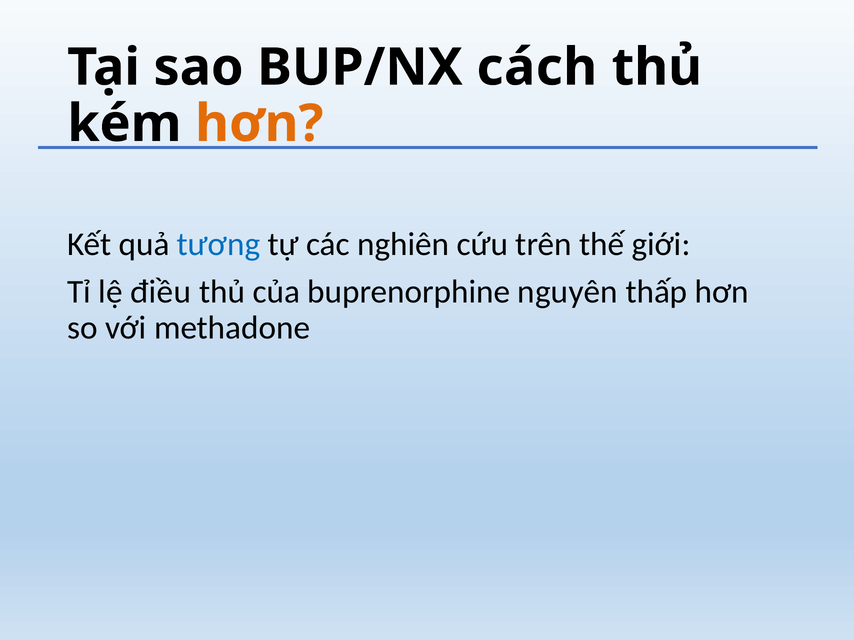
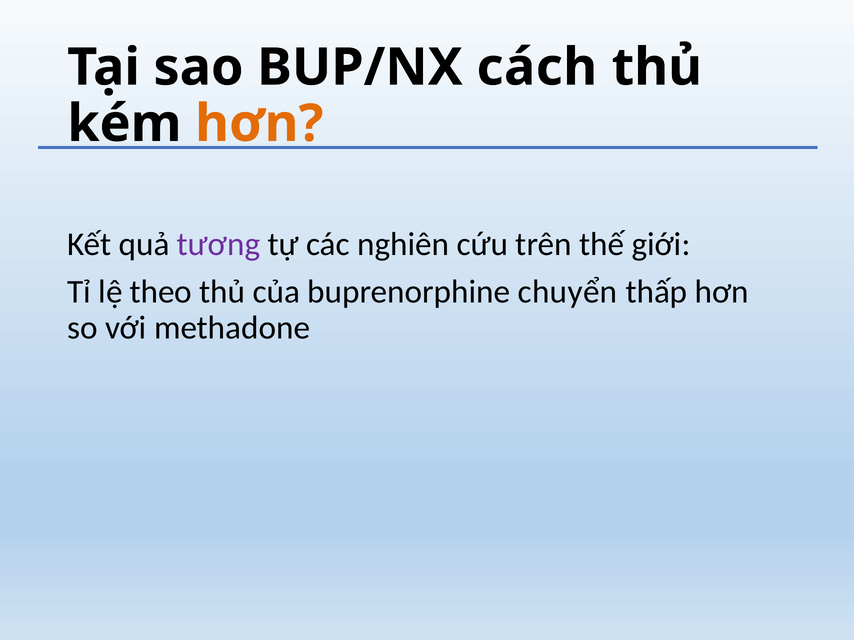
tương colour: blue -> purple
điều: điều -> theo
nguyên: nguyên -> chuyển
